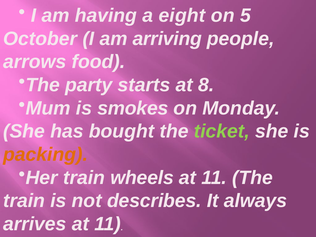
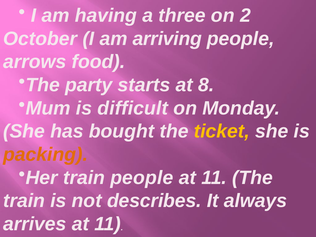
eight: eight -> three
5: 5 -> 2
smokes: smokes -> difficult
ticket colour: light green -> yellow
train wheels: wheels -> people
